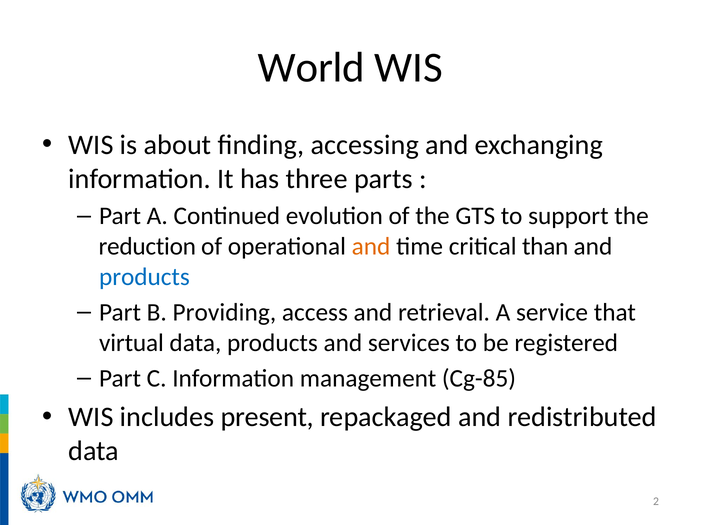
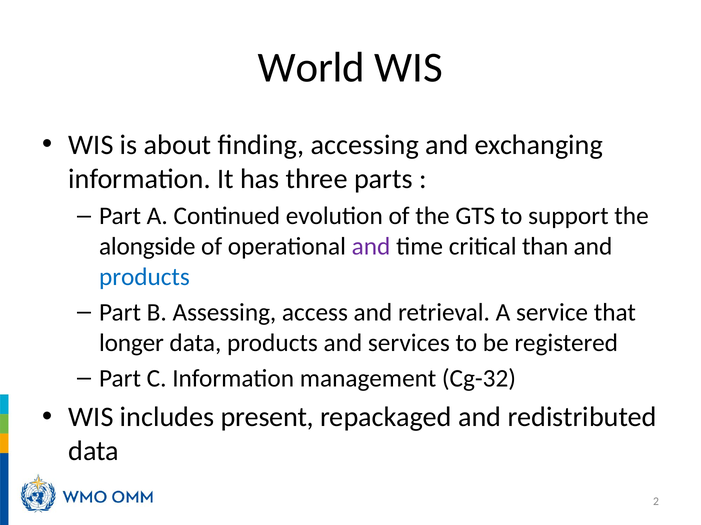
reduction: reduction -> alongside
and at (371, 247) colour: orange -> purple
Providing: Providing -> Assessing
virtual: virtual -> longer
Cg-85: Cg-85 -> Cg-32
